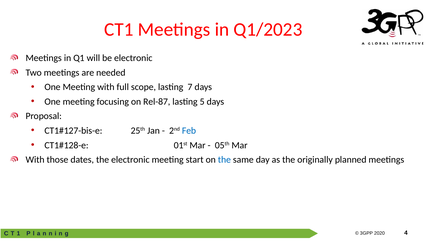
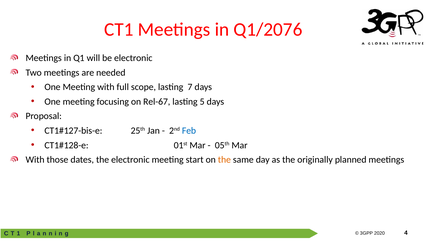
Q1/2023: Q1/2023 -> Q1/2076
Rel-87: Rel-87 -> Rel-67
the at (224, 160) colour: blue -> orange
